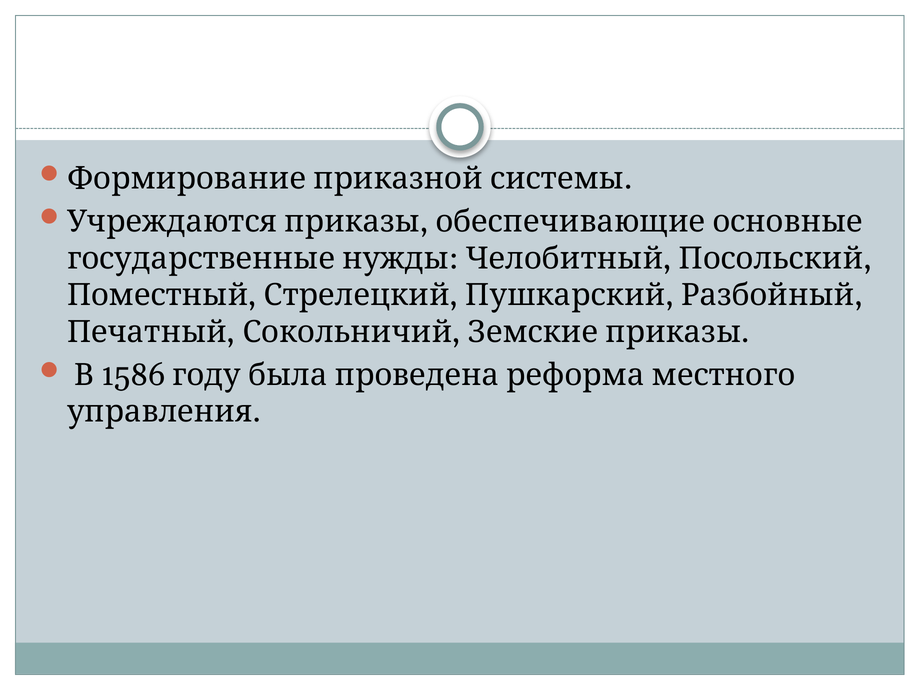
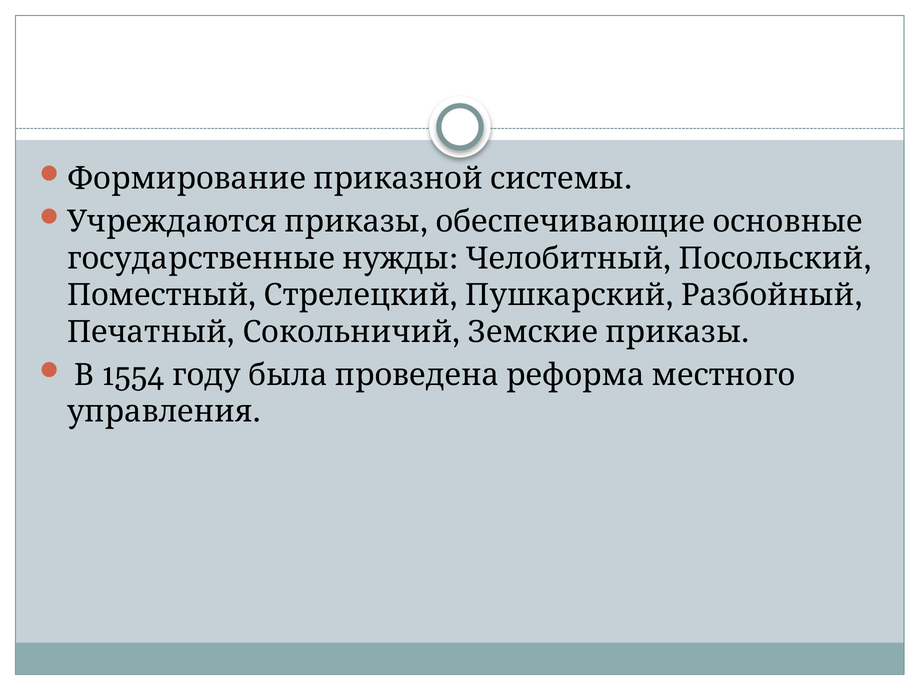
1586: 1586 -> 1554
